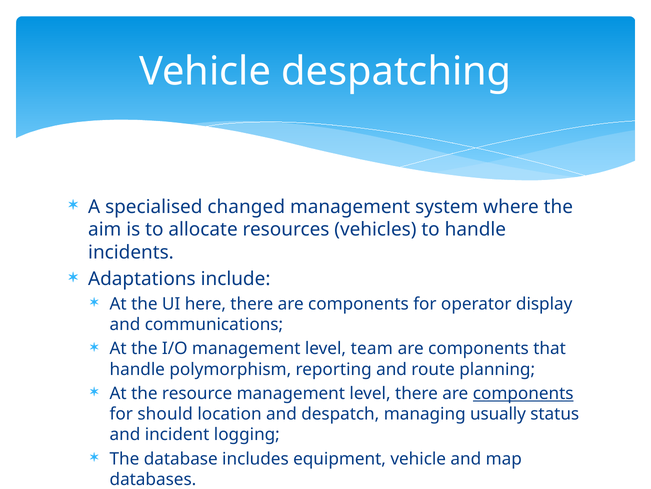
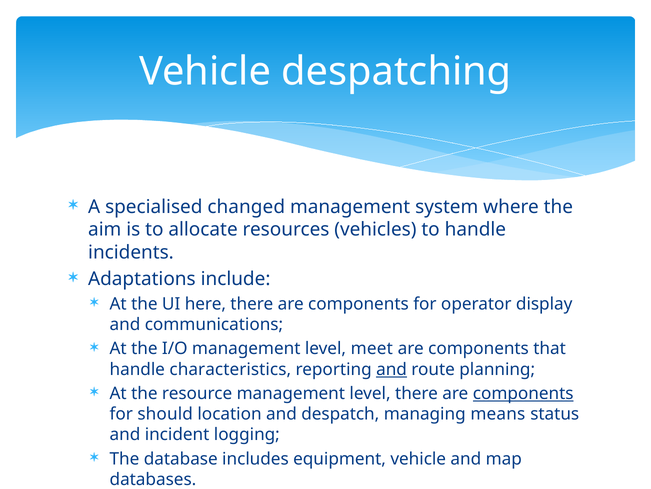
team: team -> meet
polymorphism: polymorphism -> characteristics
and at (392, 369) underline: none -> present
usually: usually -> means
